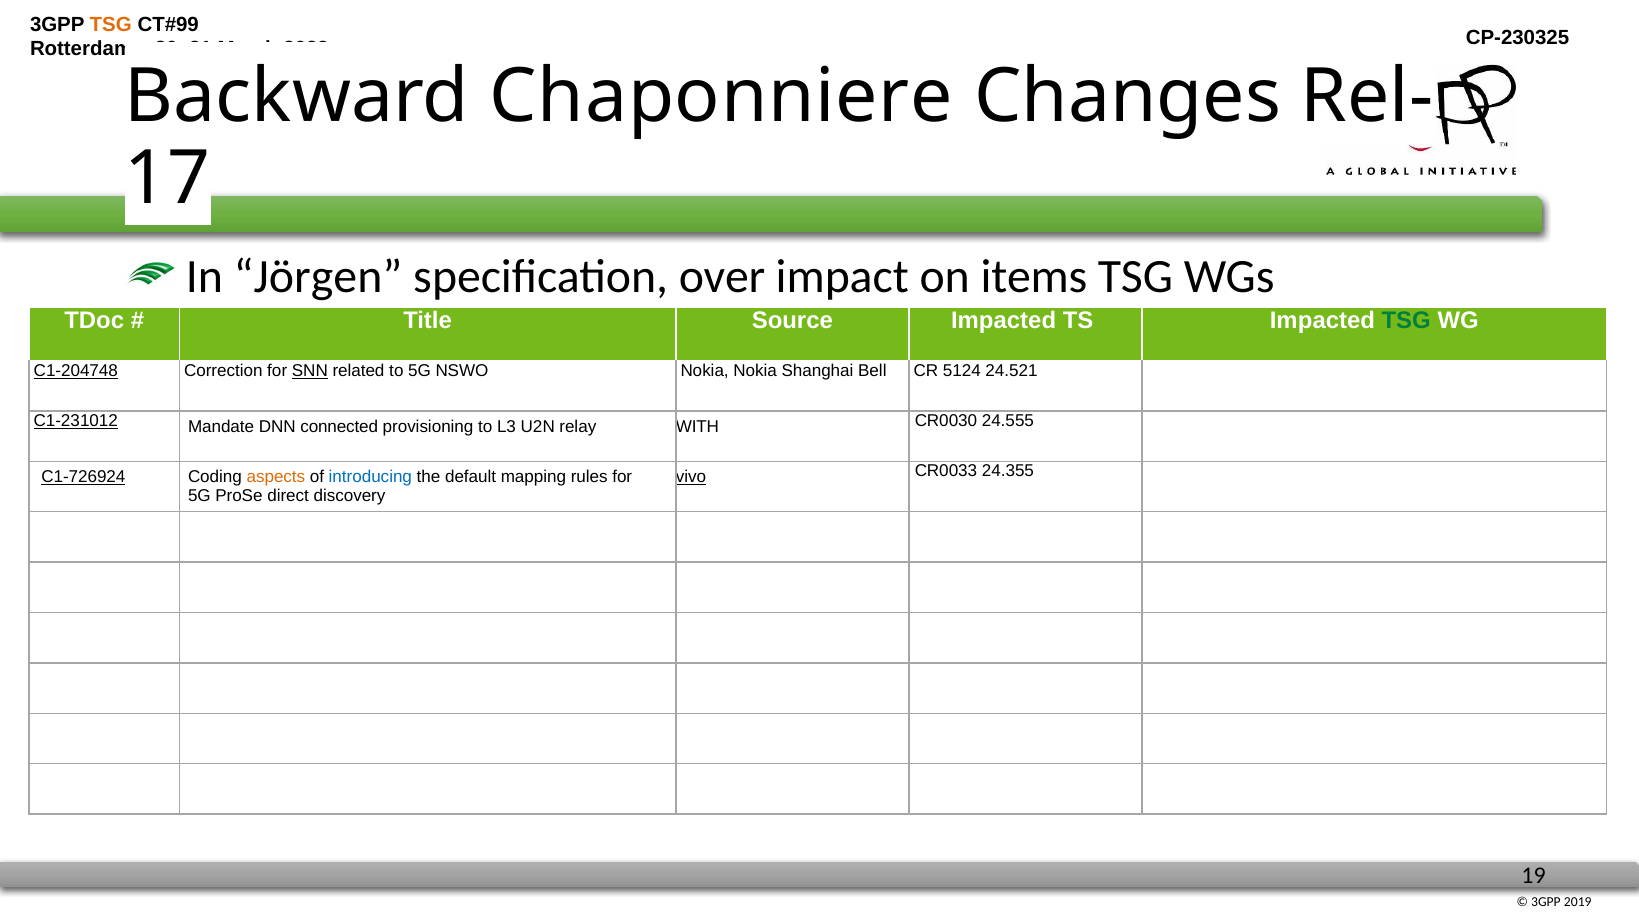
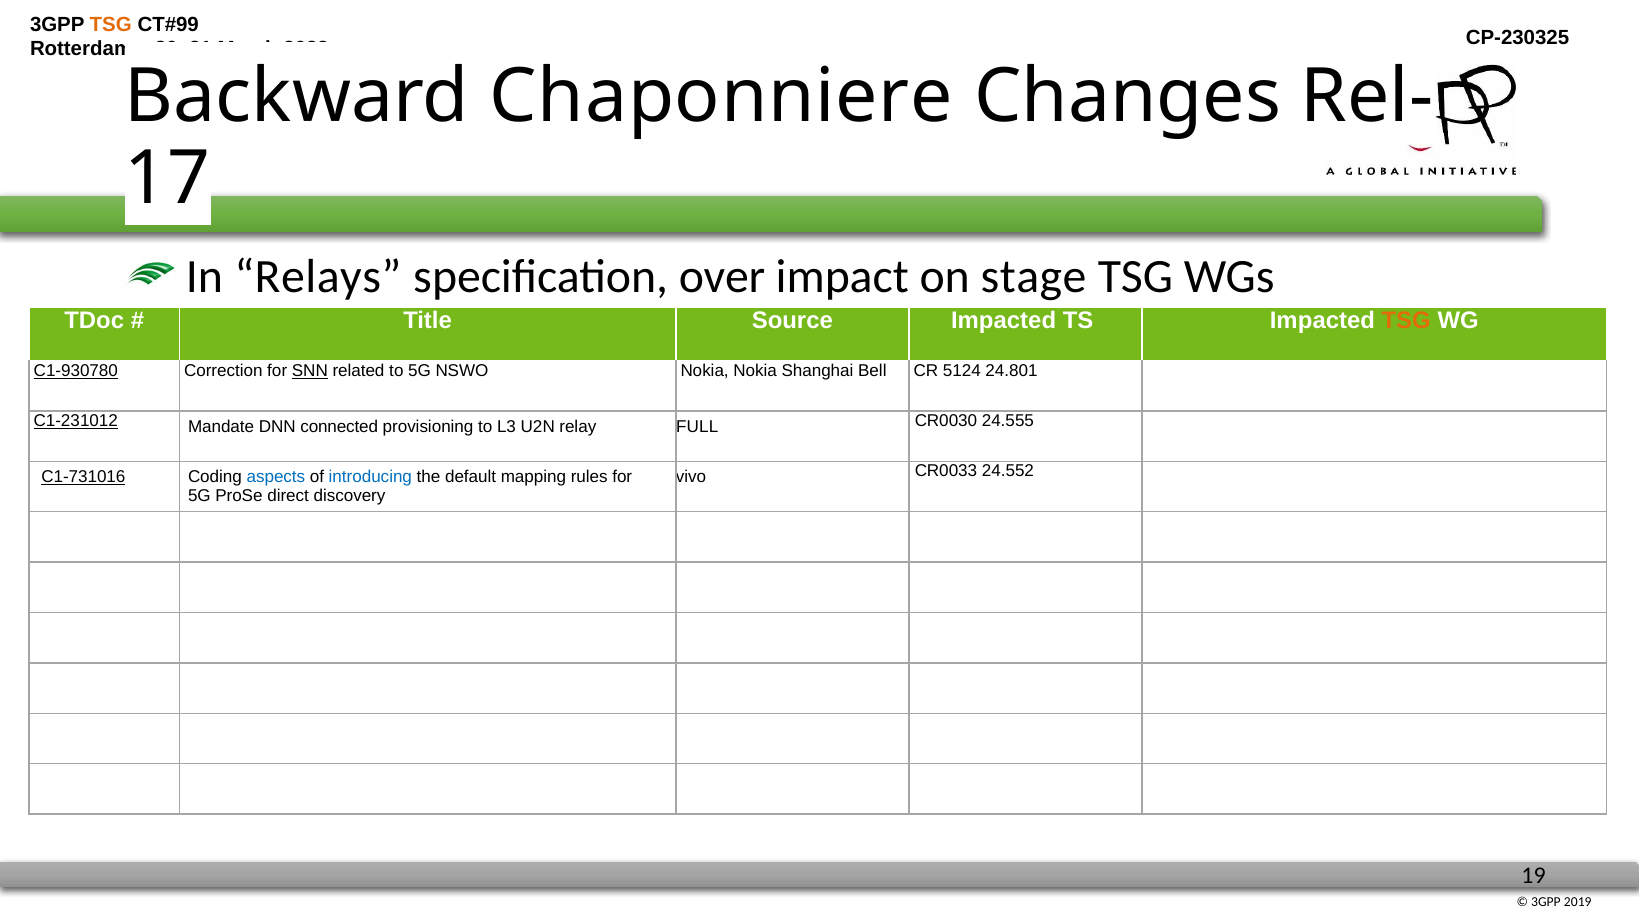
Jörgen: Jörgen -> Relays
items: items -> stage
TSG at (1406, 321) colour: green -> orange
C1-204748: C1-204748 -> C1-930780
24.521: 24.521 -> 24.801
WITH: WITH -> FULL
C1-726924: C1-726924 -> C1-731016
aspects colour: orange -> blue
vivo underline: present -> none
24.355: 24.355 -> 24.552
